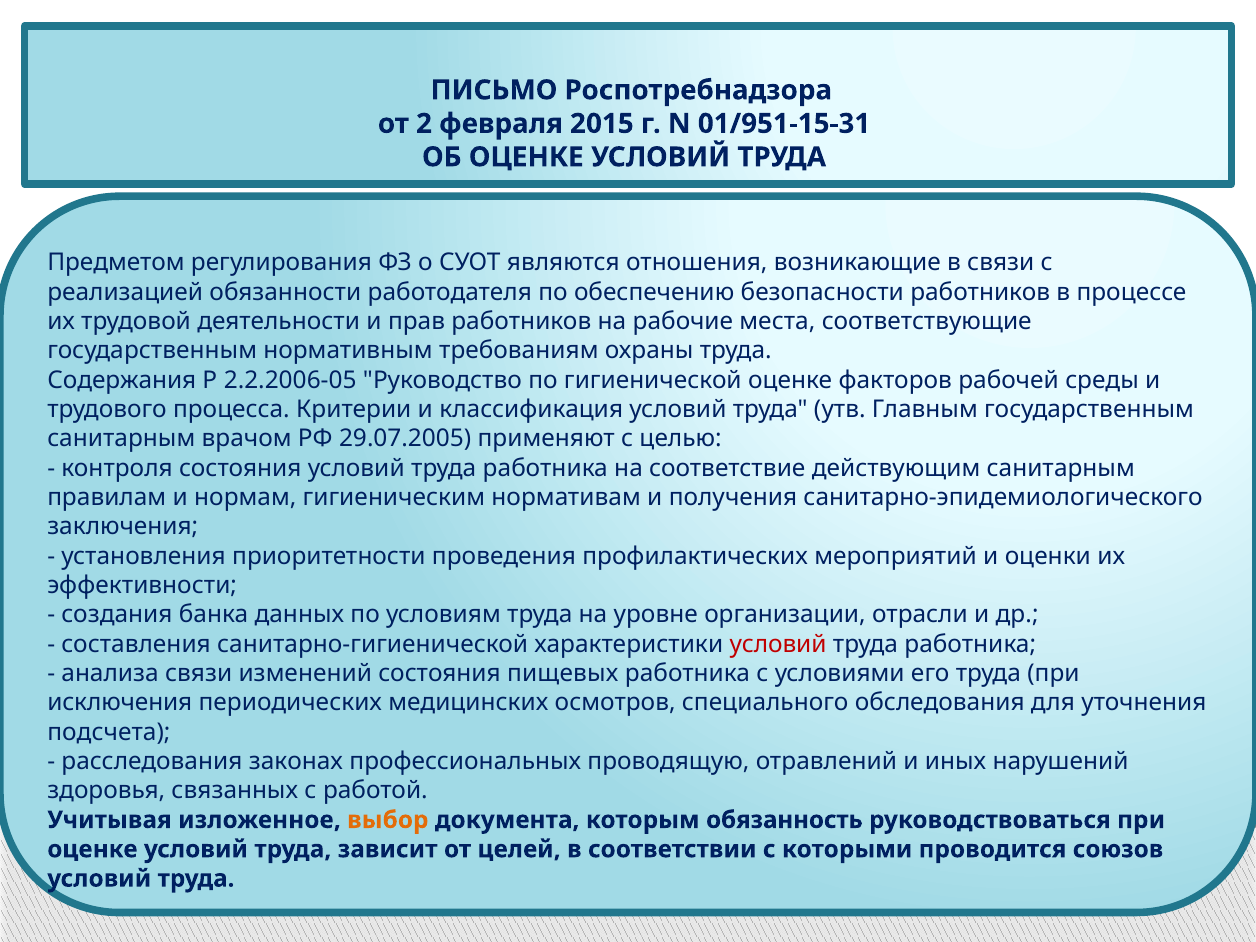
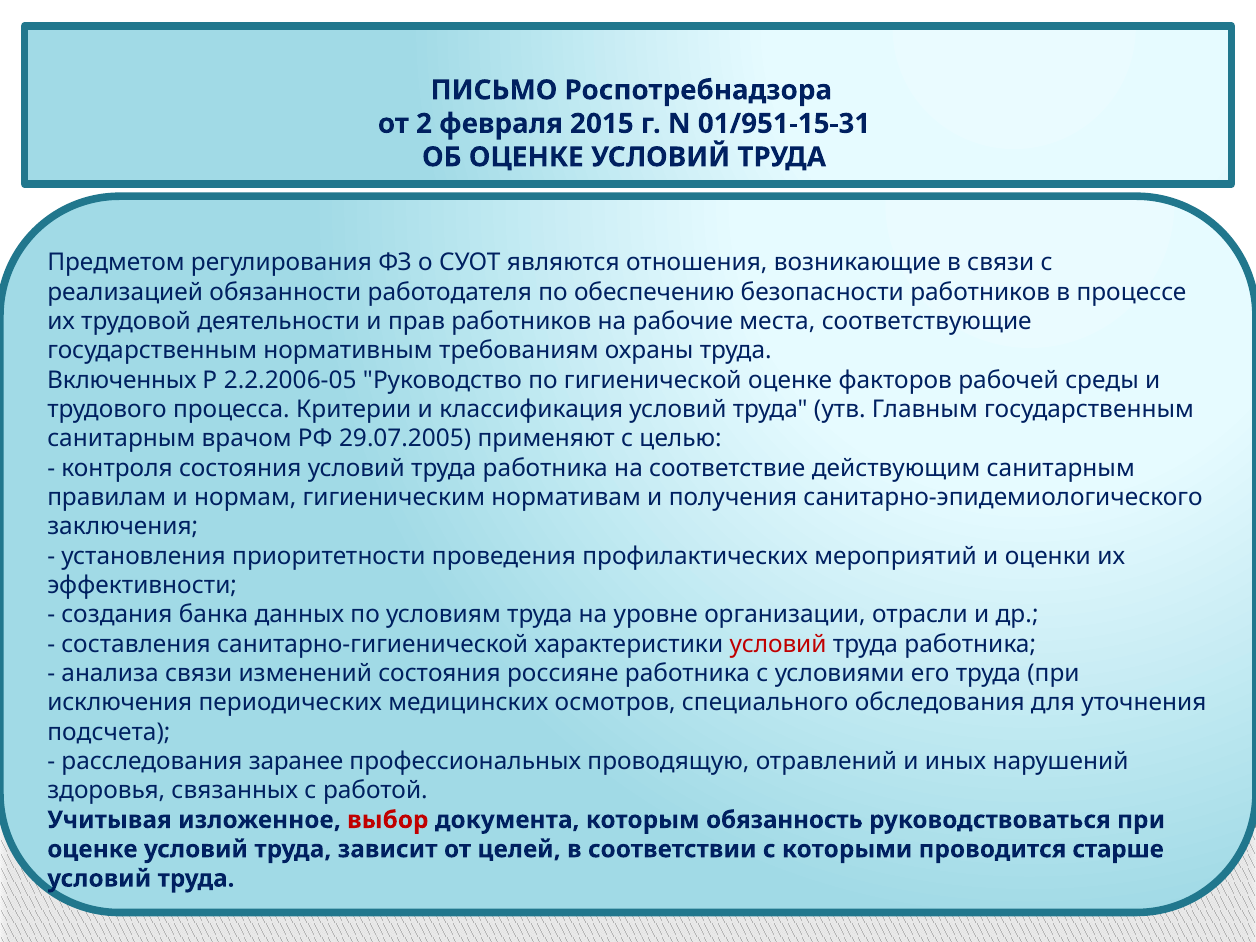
Содержания: Содержания -> Включенных
пищевых: пищевых -> россияне
законах: законах -> заранее
выбор colour: orange -> red
союзов: союзов -> старше
